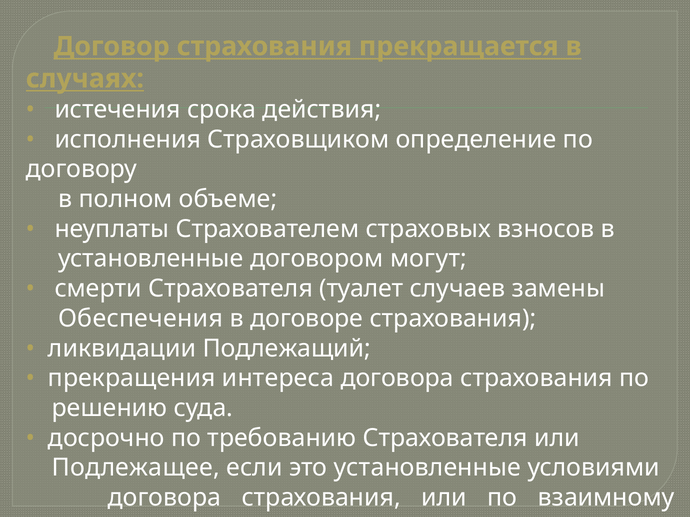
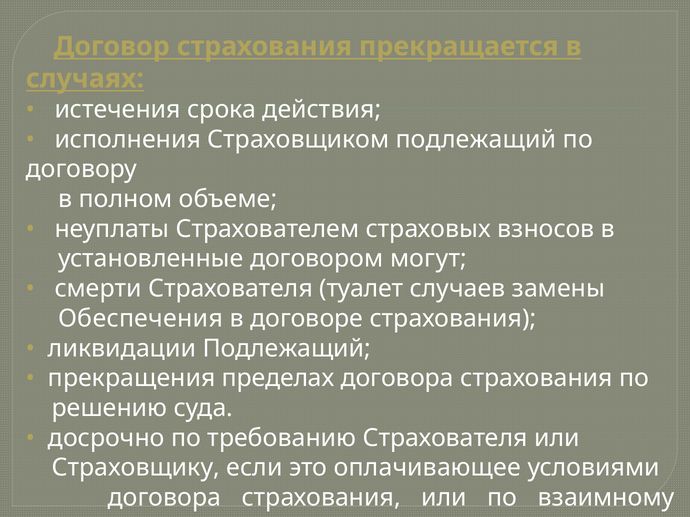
Страховщиком определение: определение -> подлежащий
интереса: интереса -> пределах
Подлежащее: Подлежащее -> Страховщику
это установленные: установленные -> оплачивающее
